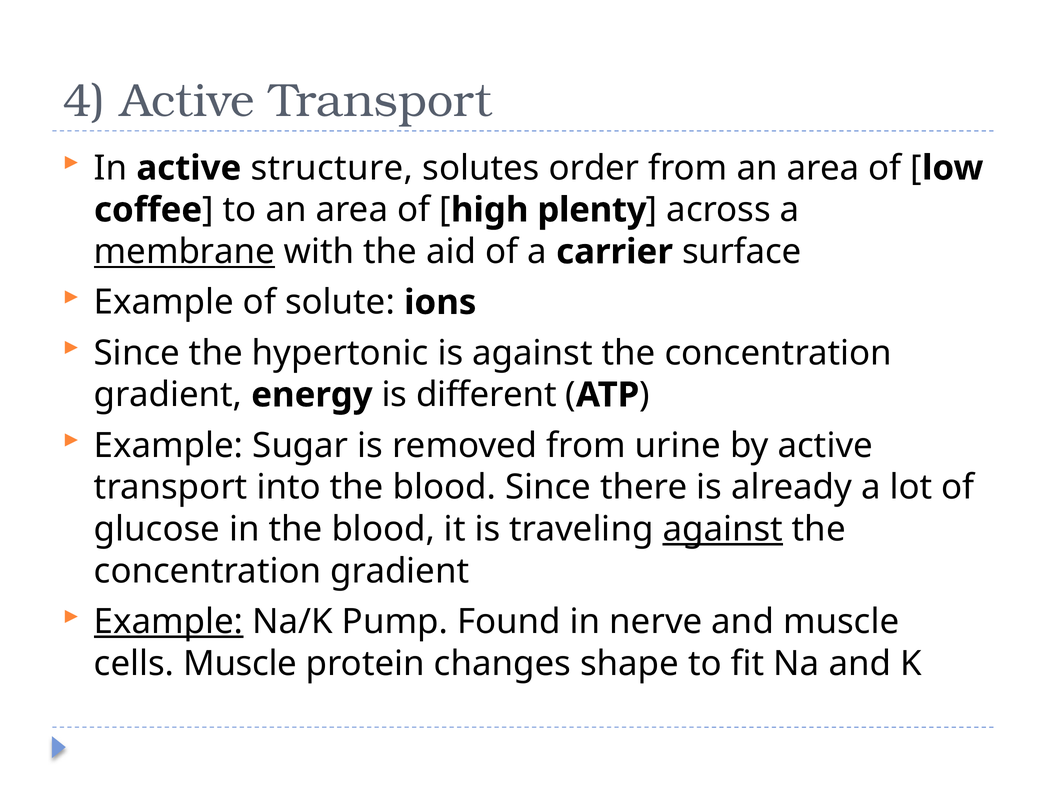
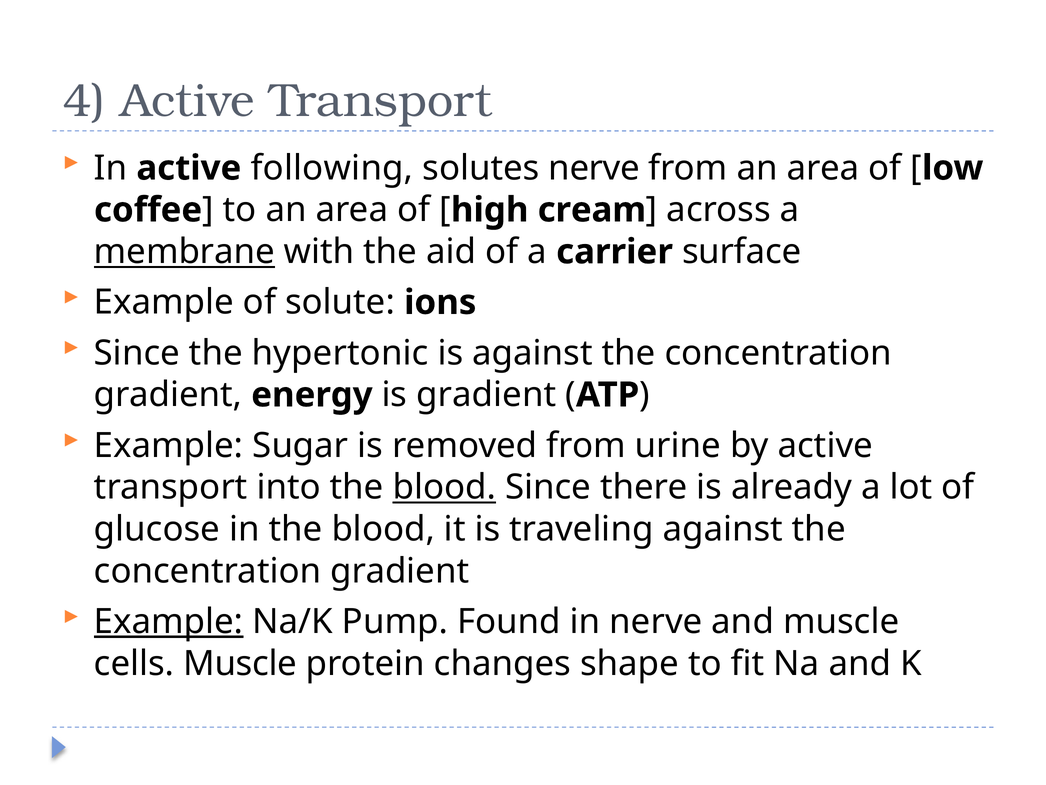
structure: structure -> following
solutes order: order -> nerve
plenty: plenty -> cream
is different: different -> gradient
blood at (444, 487) underline: none -> present
against at (723, 529) underline: present -> none
